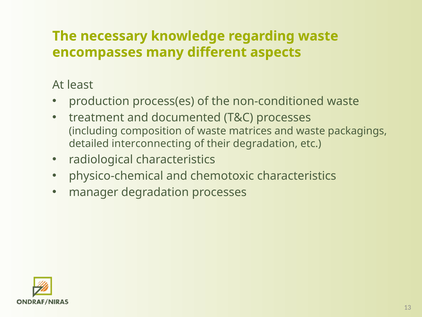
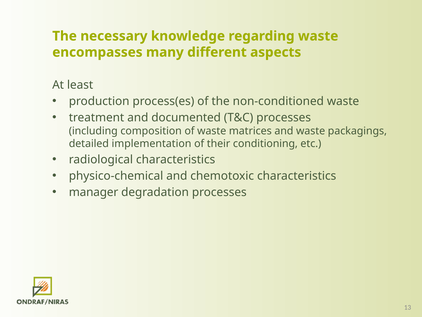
interconnecting: interconnecting -> implementation
their degradation: degradation -> conditioning
